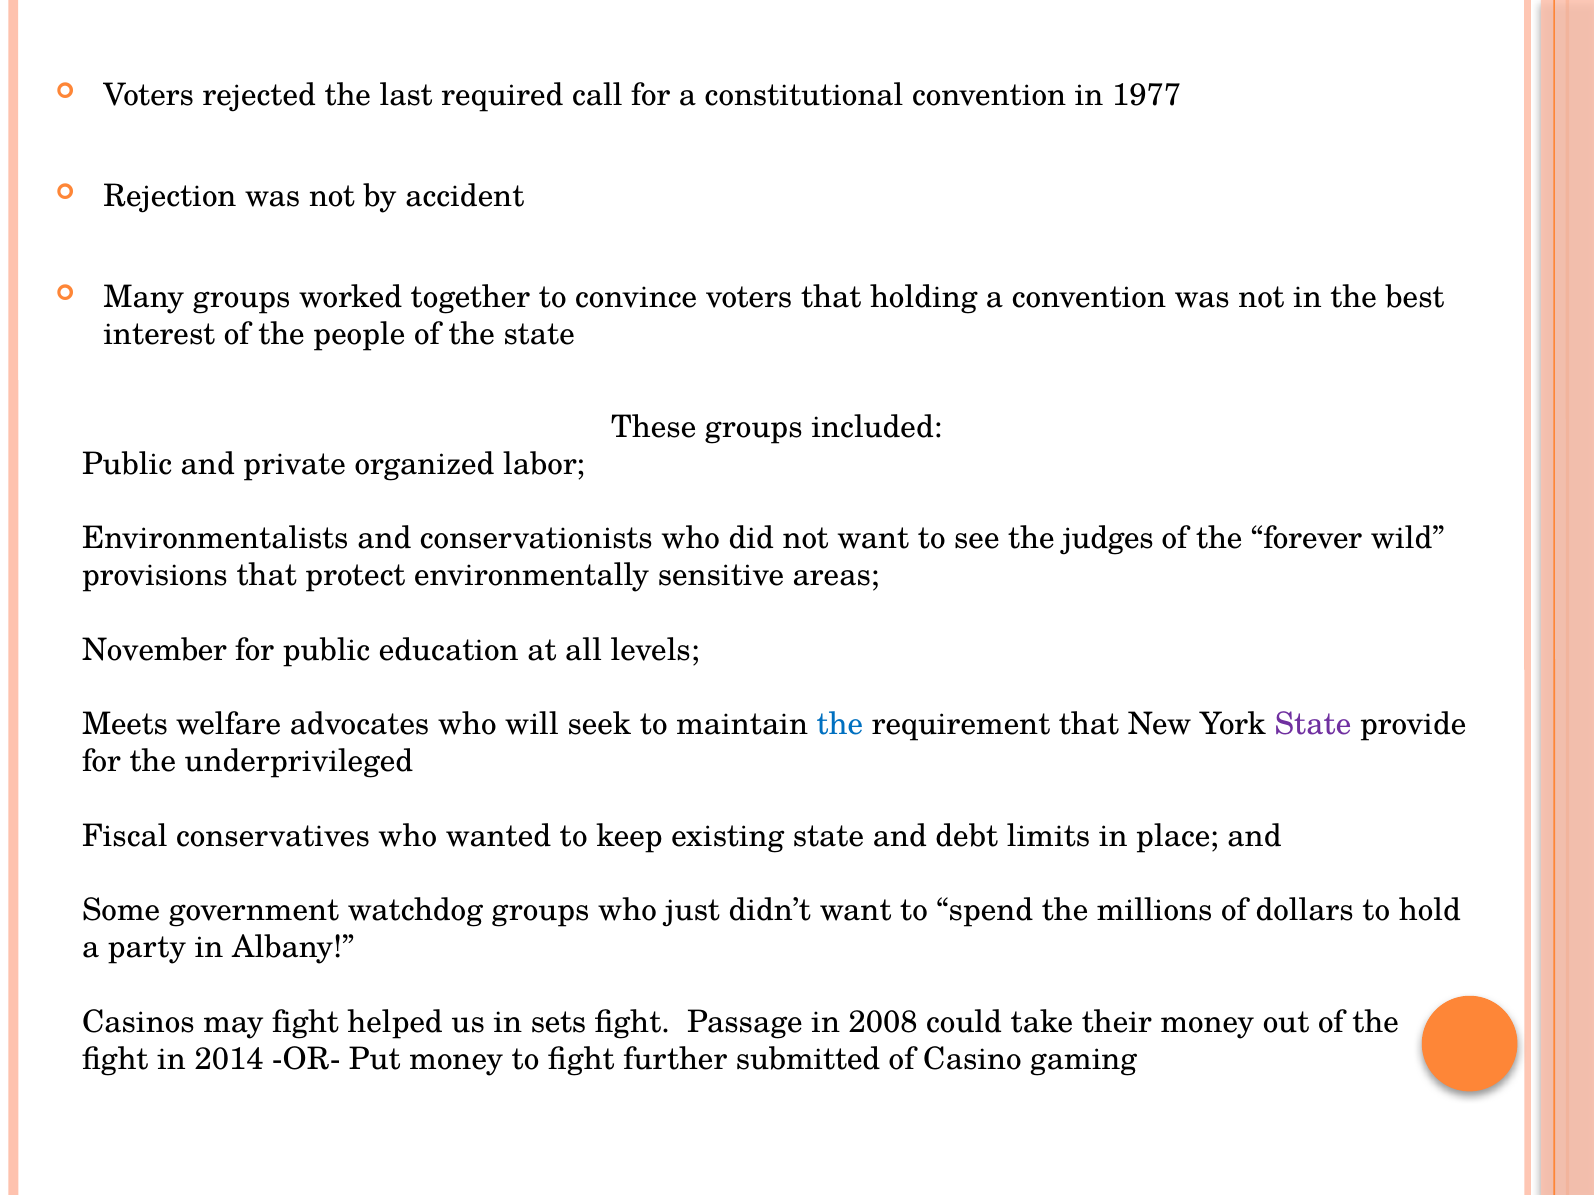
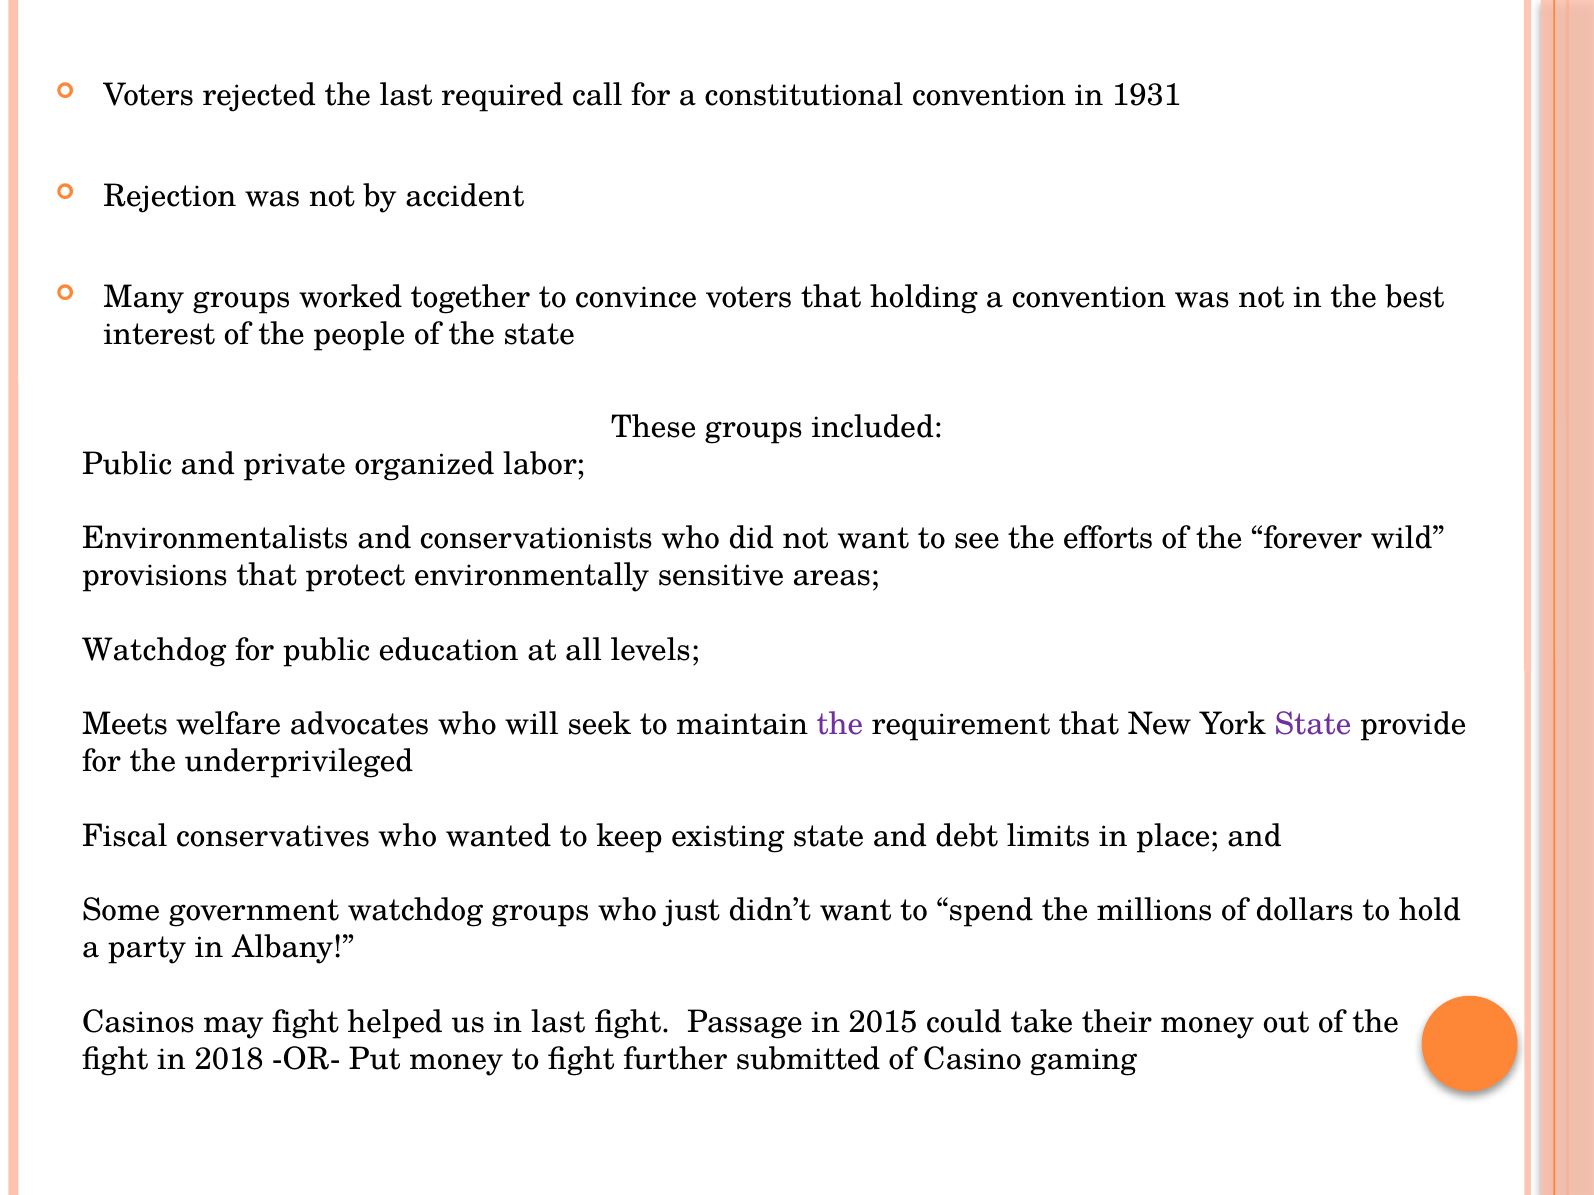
1977: 1977 -> 1931
judges: judges -> efforts
November at (154, 650): November -> Watchdog
the at (840, 725) colour: blue -> purple
in sets: sets -> last
2008: 2008 -> 2015
2014: 2014 -> 2018
